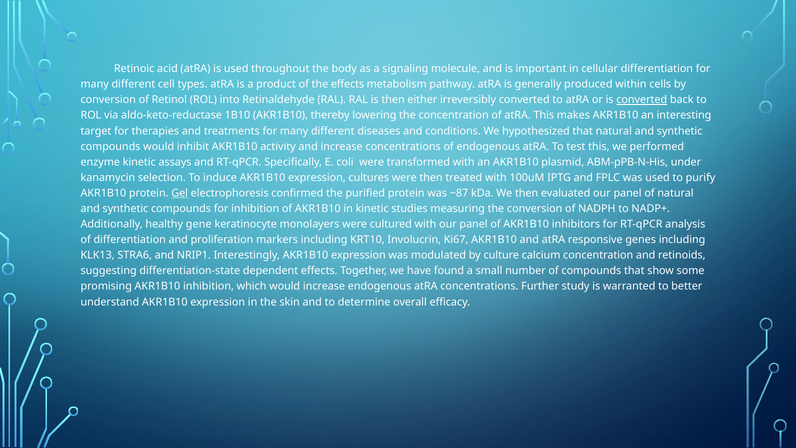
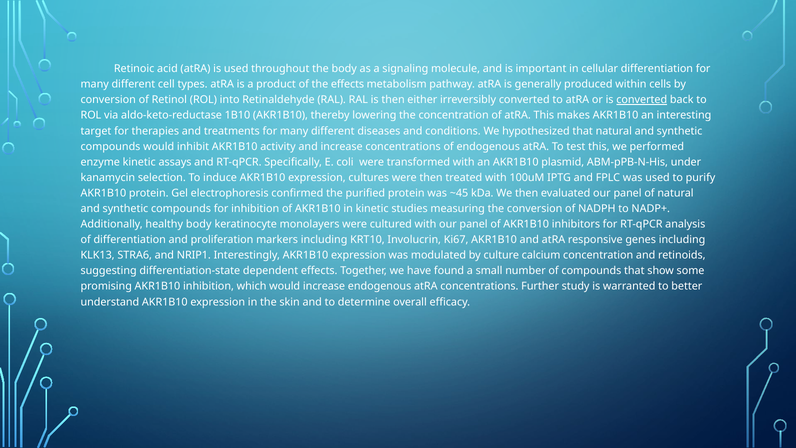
Gel underline: present -> none
~87: ~87 -> ~45
healthy gene: gene -> body
